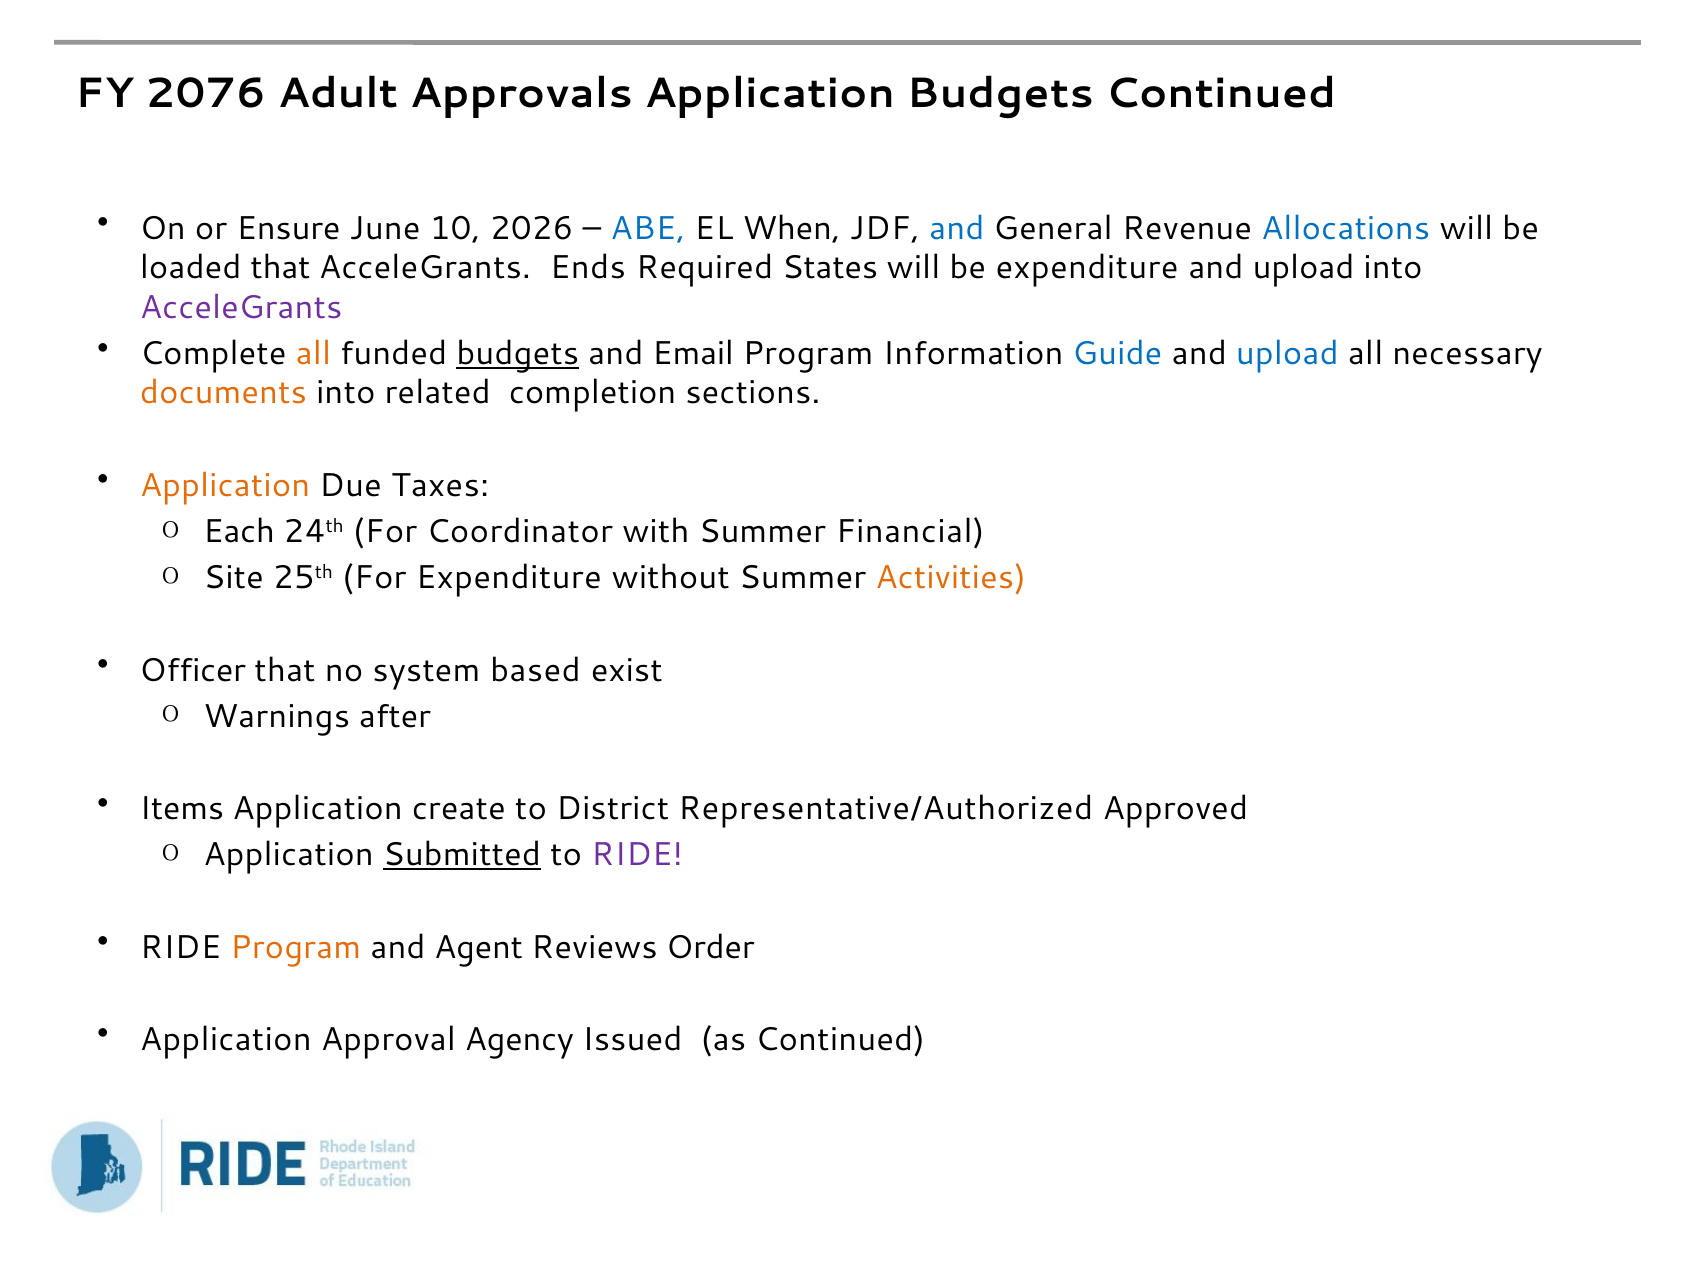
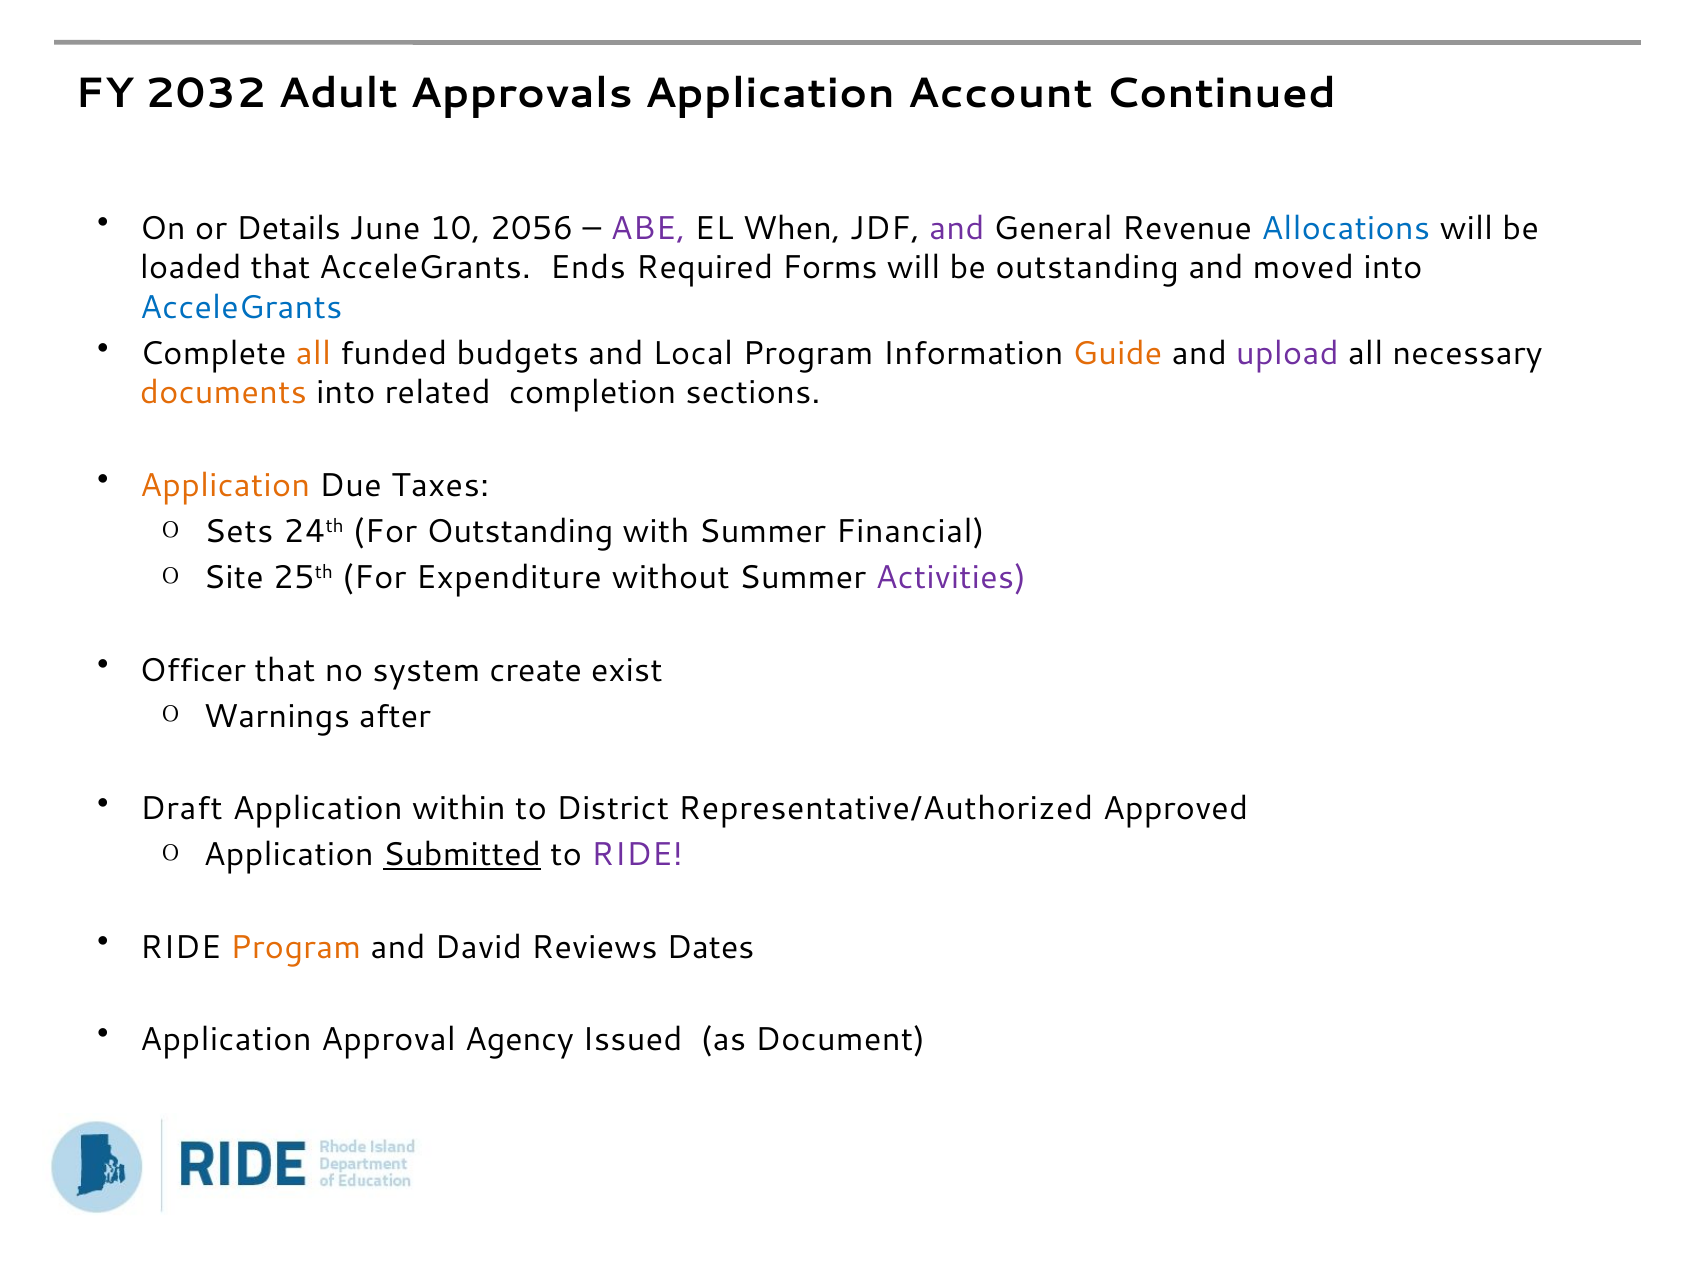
2076: 2076 -> 2032
Application Budgets: Budgets -> Account
Ensure: Ensure -> Details
2026: 2026 -> 2056
ABE colour: blue -> purple
and at (957, 228) colour: blue -> purple
States: States -> Forms
be expenditure: expenditure -> outstanding
upload at (1304, 268): upload -> moved
AcceleGrants at (241, 307) colour: purple -> blue
budgets at (518, 354) underline: present -> none
Email: Email -> Local
Guide colour: blue -> orange
upload at (1287, 354) colour: blue -> purple
Each: Each -> Sets
For Coordinator: Coordinator -> Outstanding
Activities colour: orange -> purple
based: based -> create
Items: Items -> Draft
create: create -> within
Agent: Agent -> David
Order: Order -> Dates
as Continued: Continued -> Document
